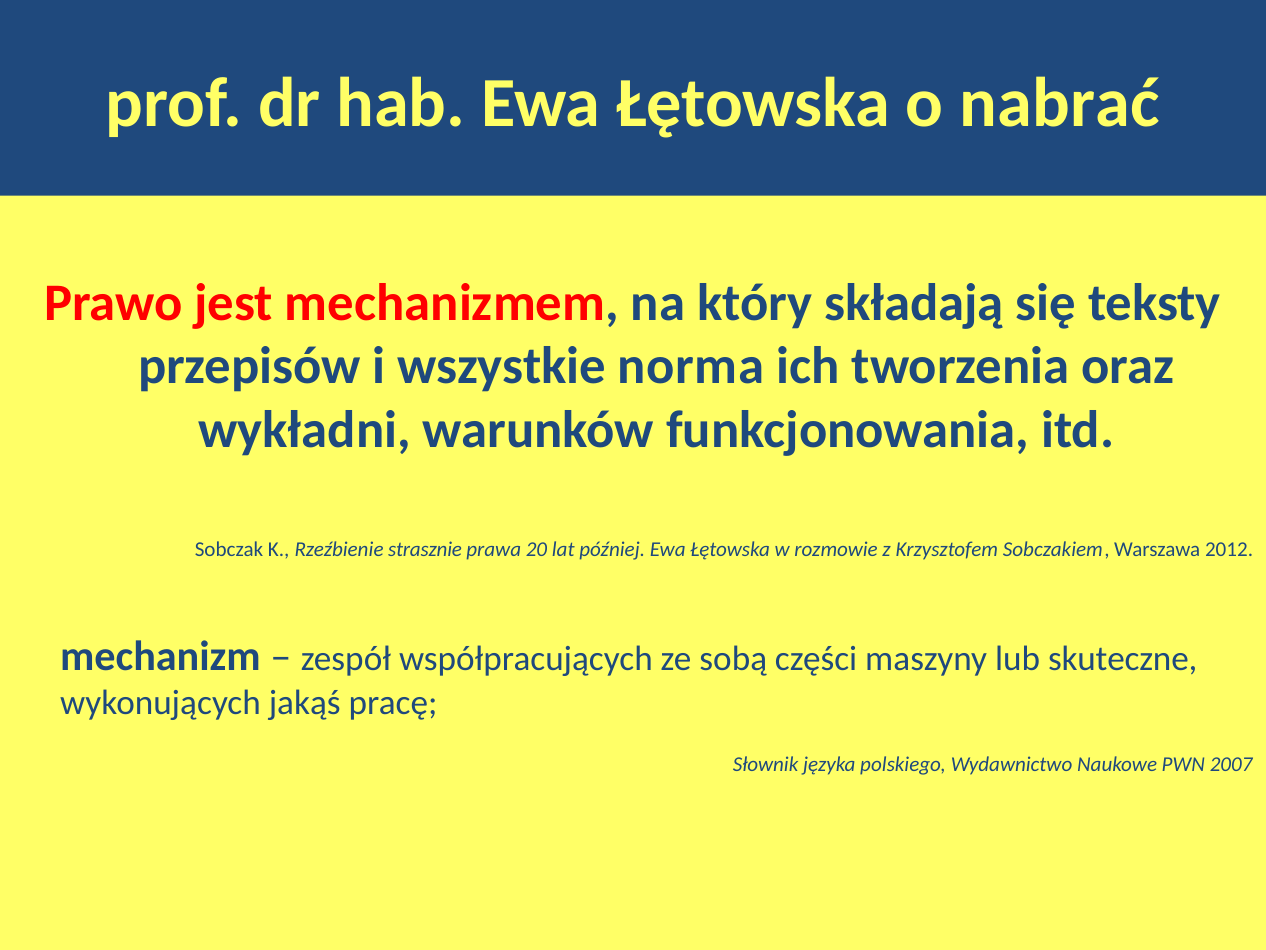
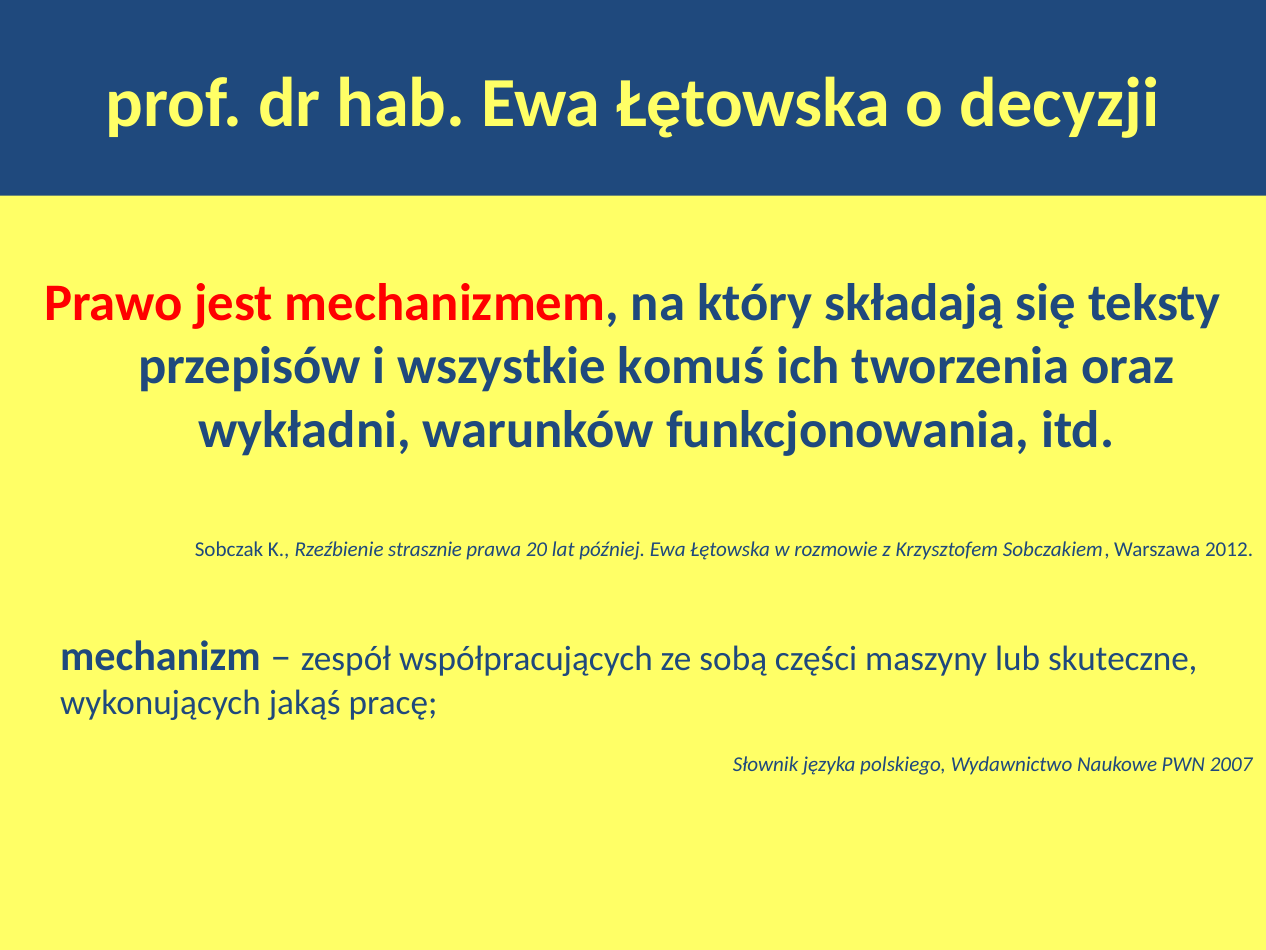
nabrać: nabrać -> decyzji
norma: norma -> komuś
